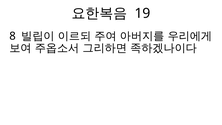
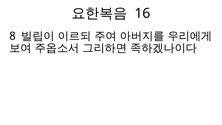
19: 19 -> 16
